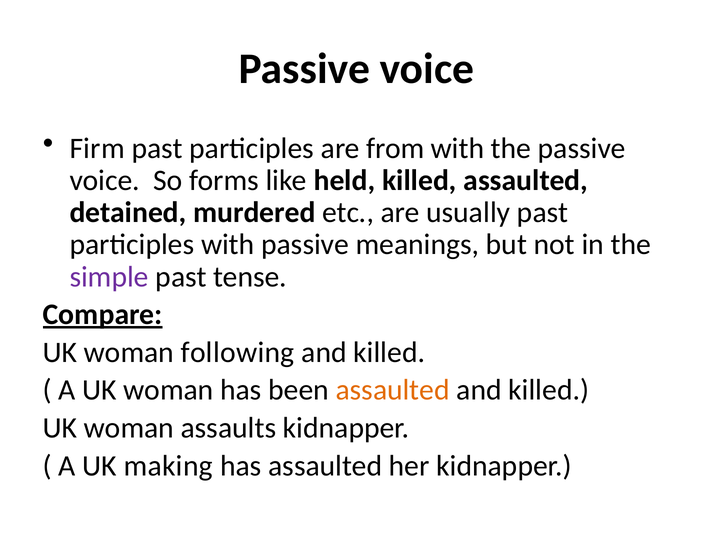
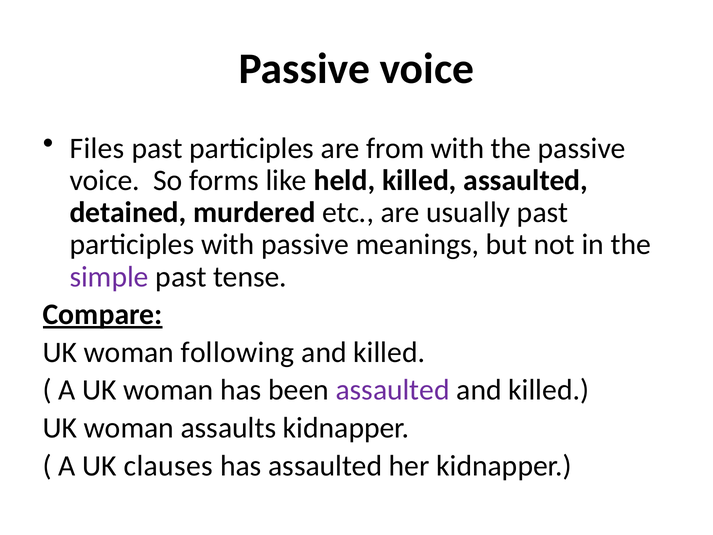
Firm: Firm -> Files
assaulted at (393, 390) colour: orange -> purple
making: making -> clauses
